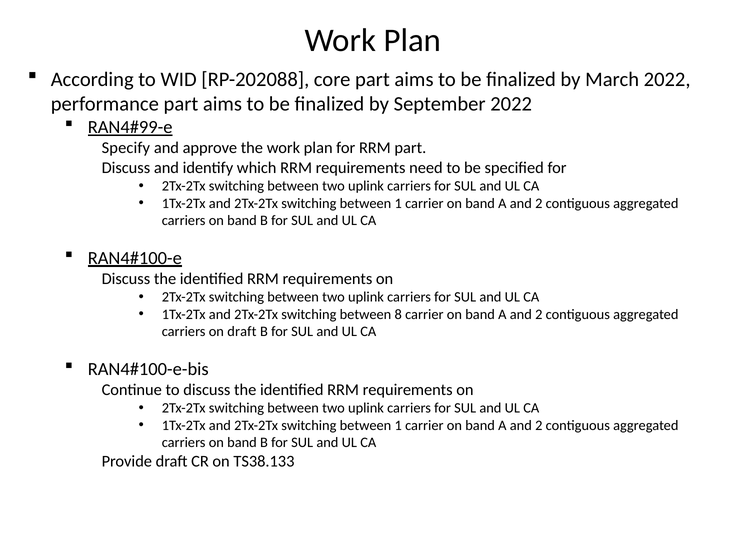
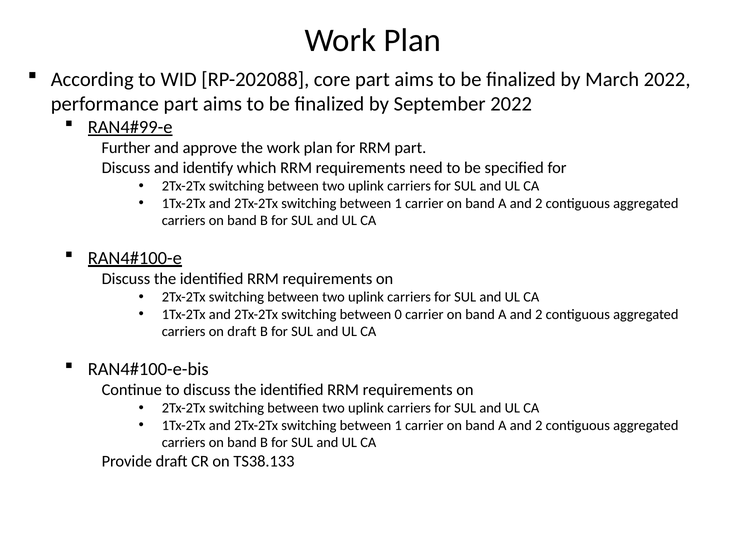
Specify: Specify -> Further
8: 8 -> 0
